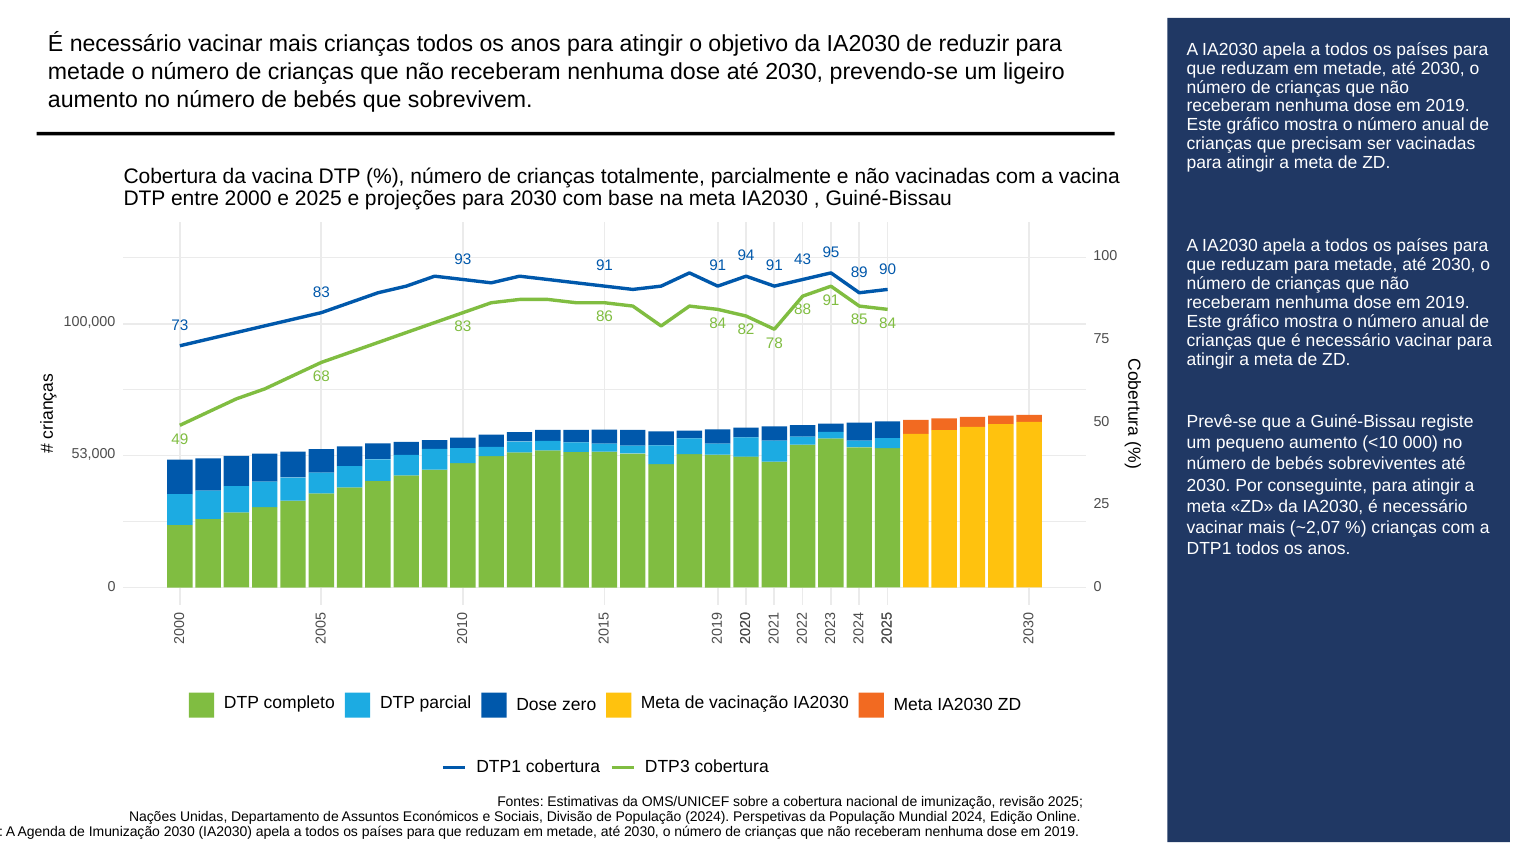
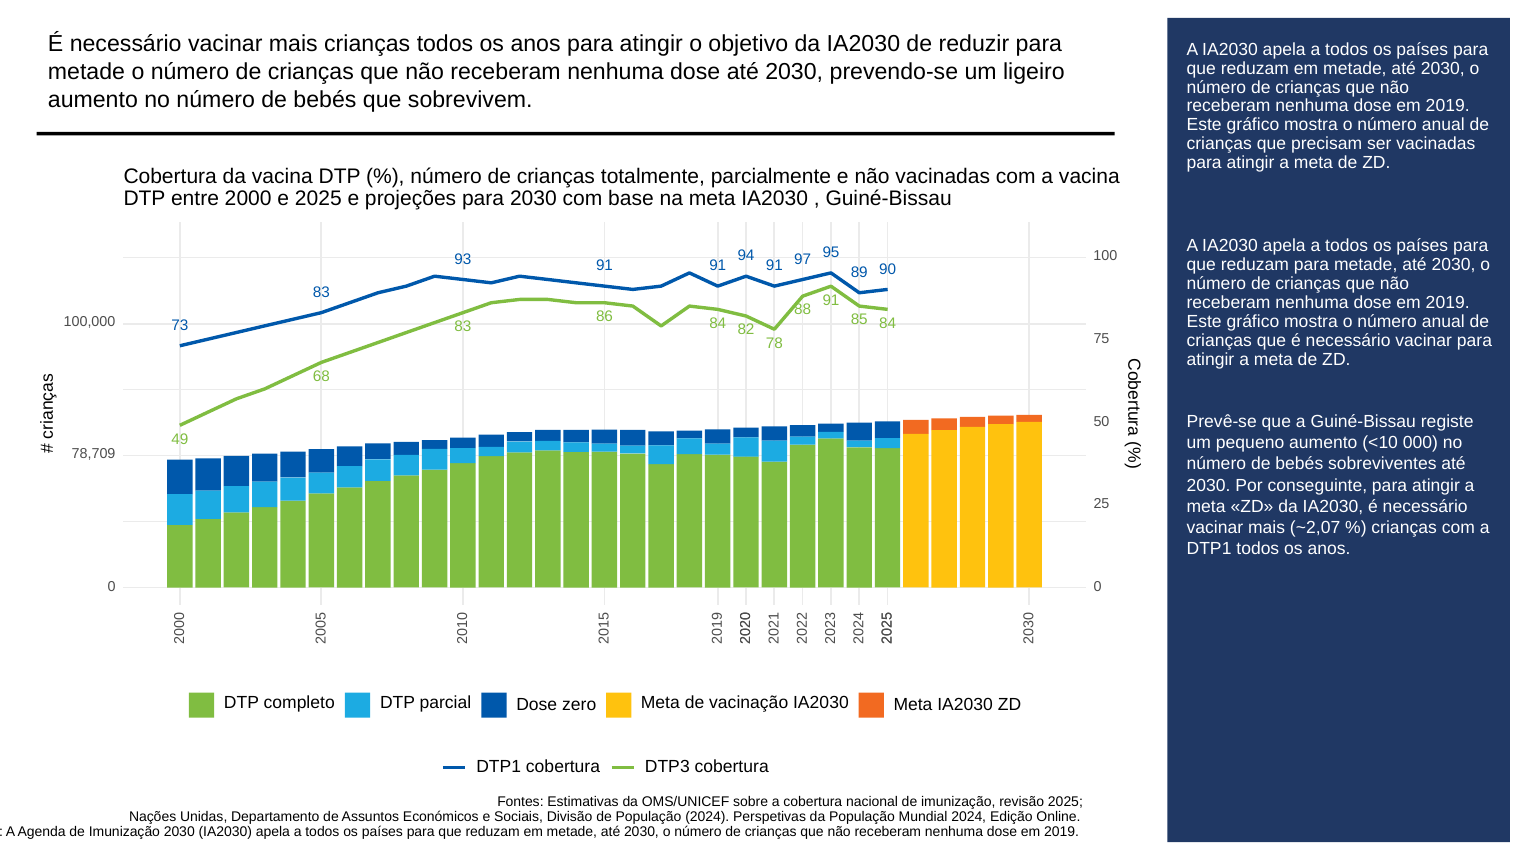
43: 43 -> 97
53,000: 53,000 -> 78,709
